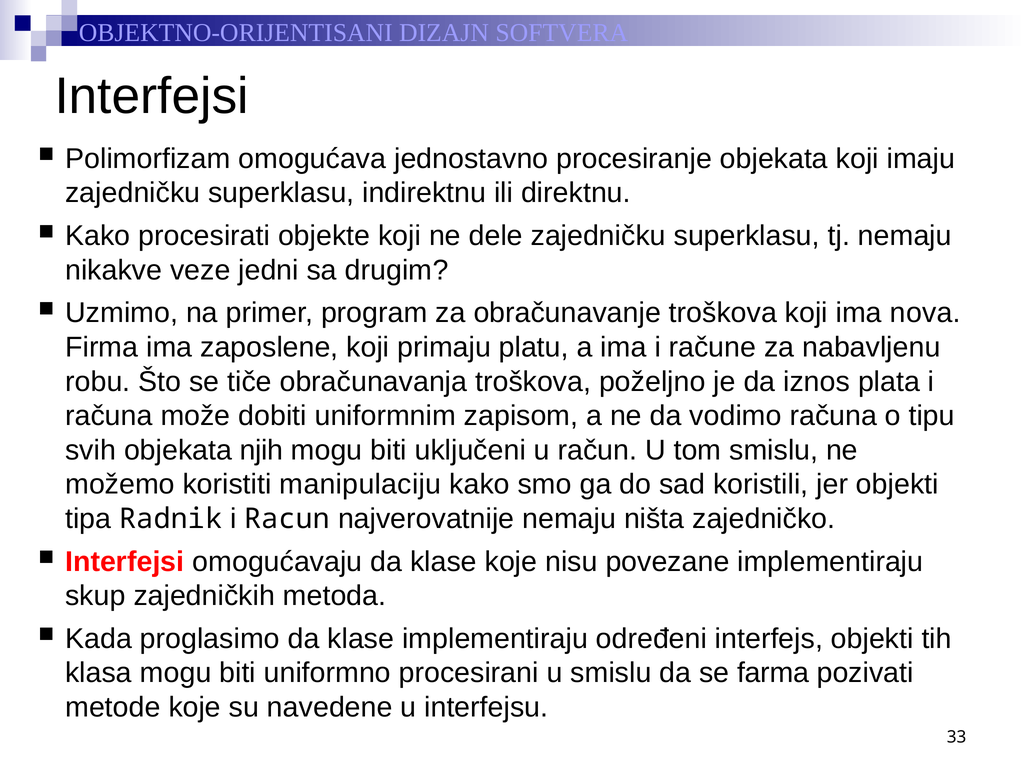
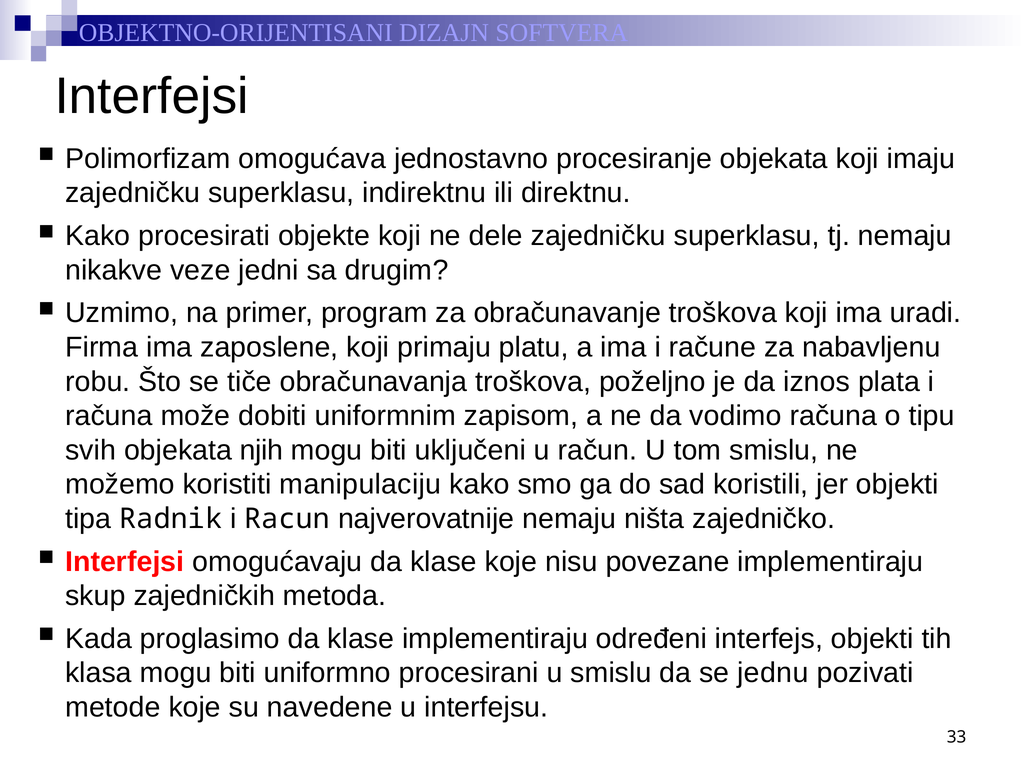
nova: nova -> uradi
farma: farma -> jednu
